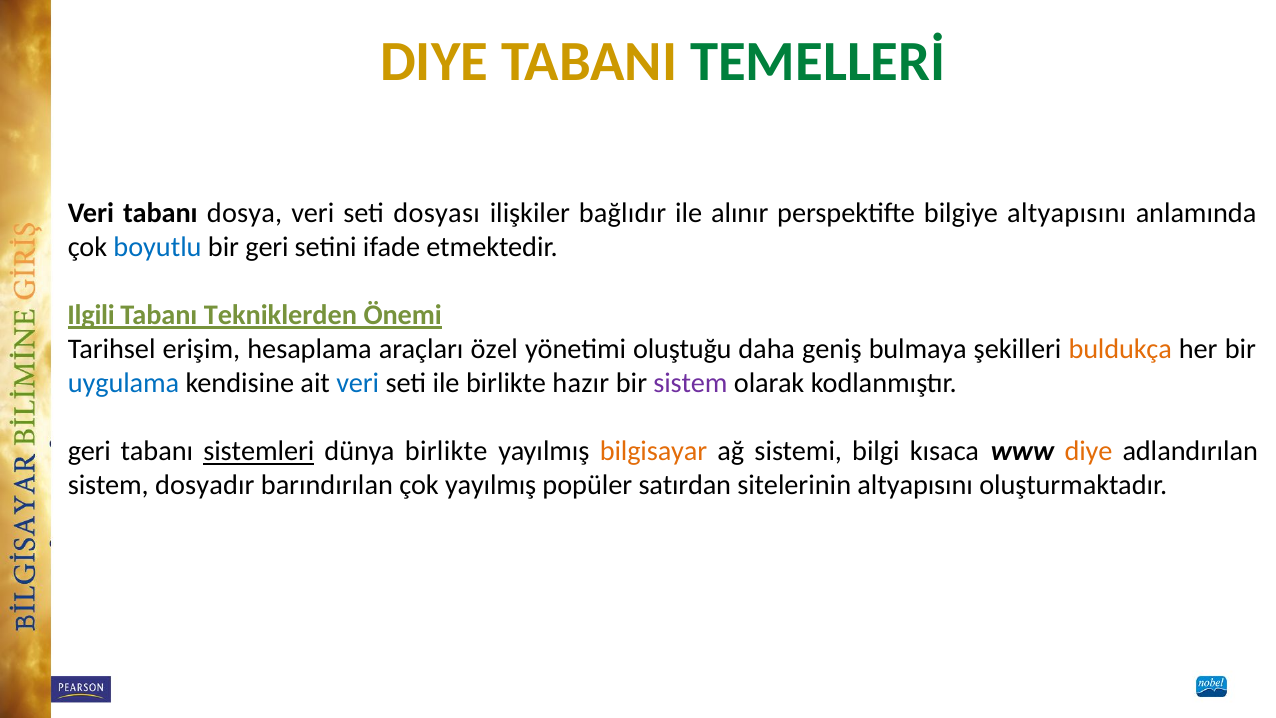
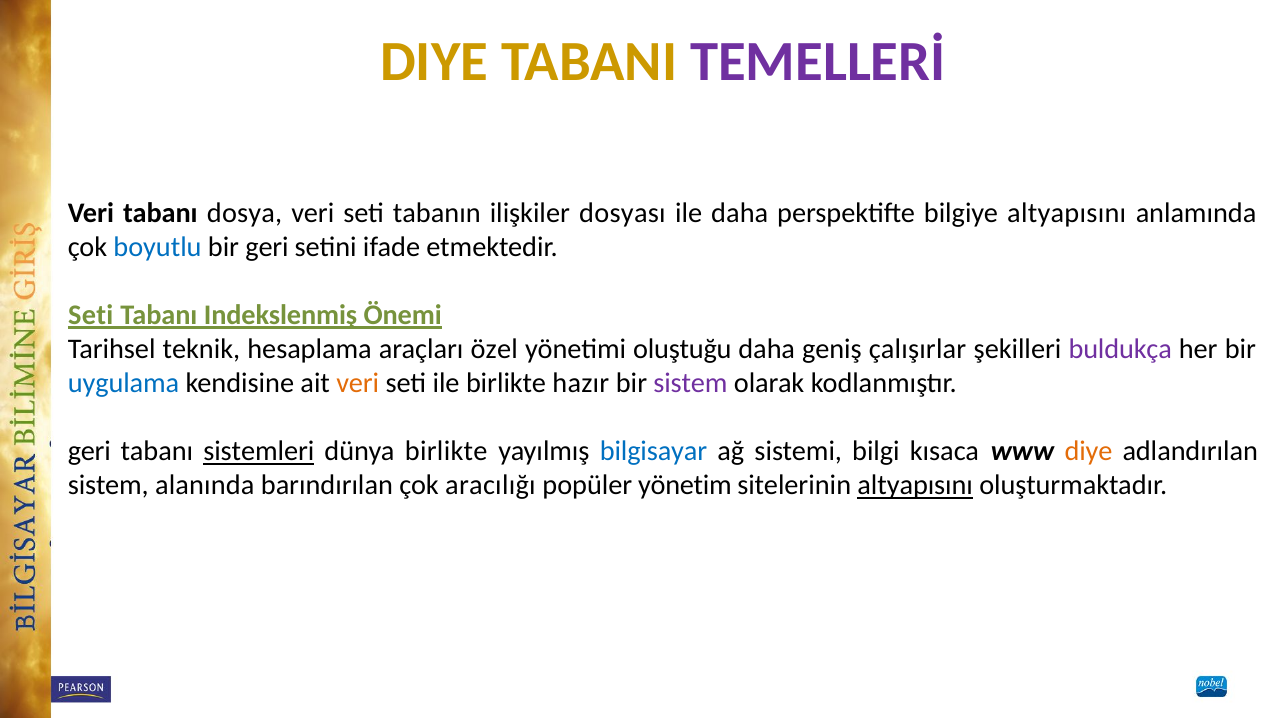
TEMELLERİ colour: green -> purple
dosyası: dosyası -> tabanın
bağlıdır: bağlıdır -> dosyası
ile alınır: alınır -> daha
Ilgili at (91, 315): Ilgili -> Seti
Tekniklerden: Tekniklerden -> Indekslenmiş
erişim: erişim -> teknik
bulmaya: bulmaya -> çalışırlar
buldukça colour: orange -> purple
veri at (358, 383) colour: blue -> orange
bilgisayar colour: orange -> blue
dosyadır: dosyadır -> alanında
çok yayılmış: yayılmış -> aracılığı
satırdan: satırdan -> yönetim
altyapısını at (915, 485) underline: none -> present
